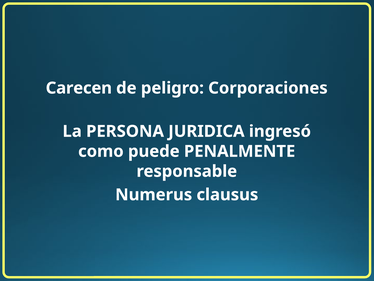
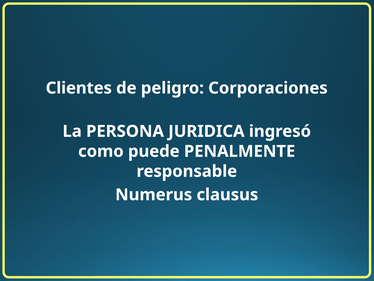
Carecen: Carecen -> Clientes
